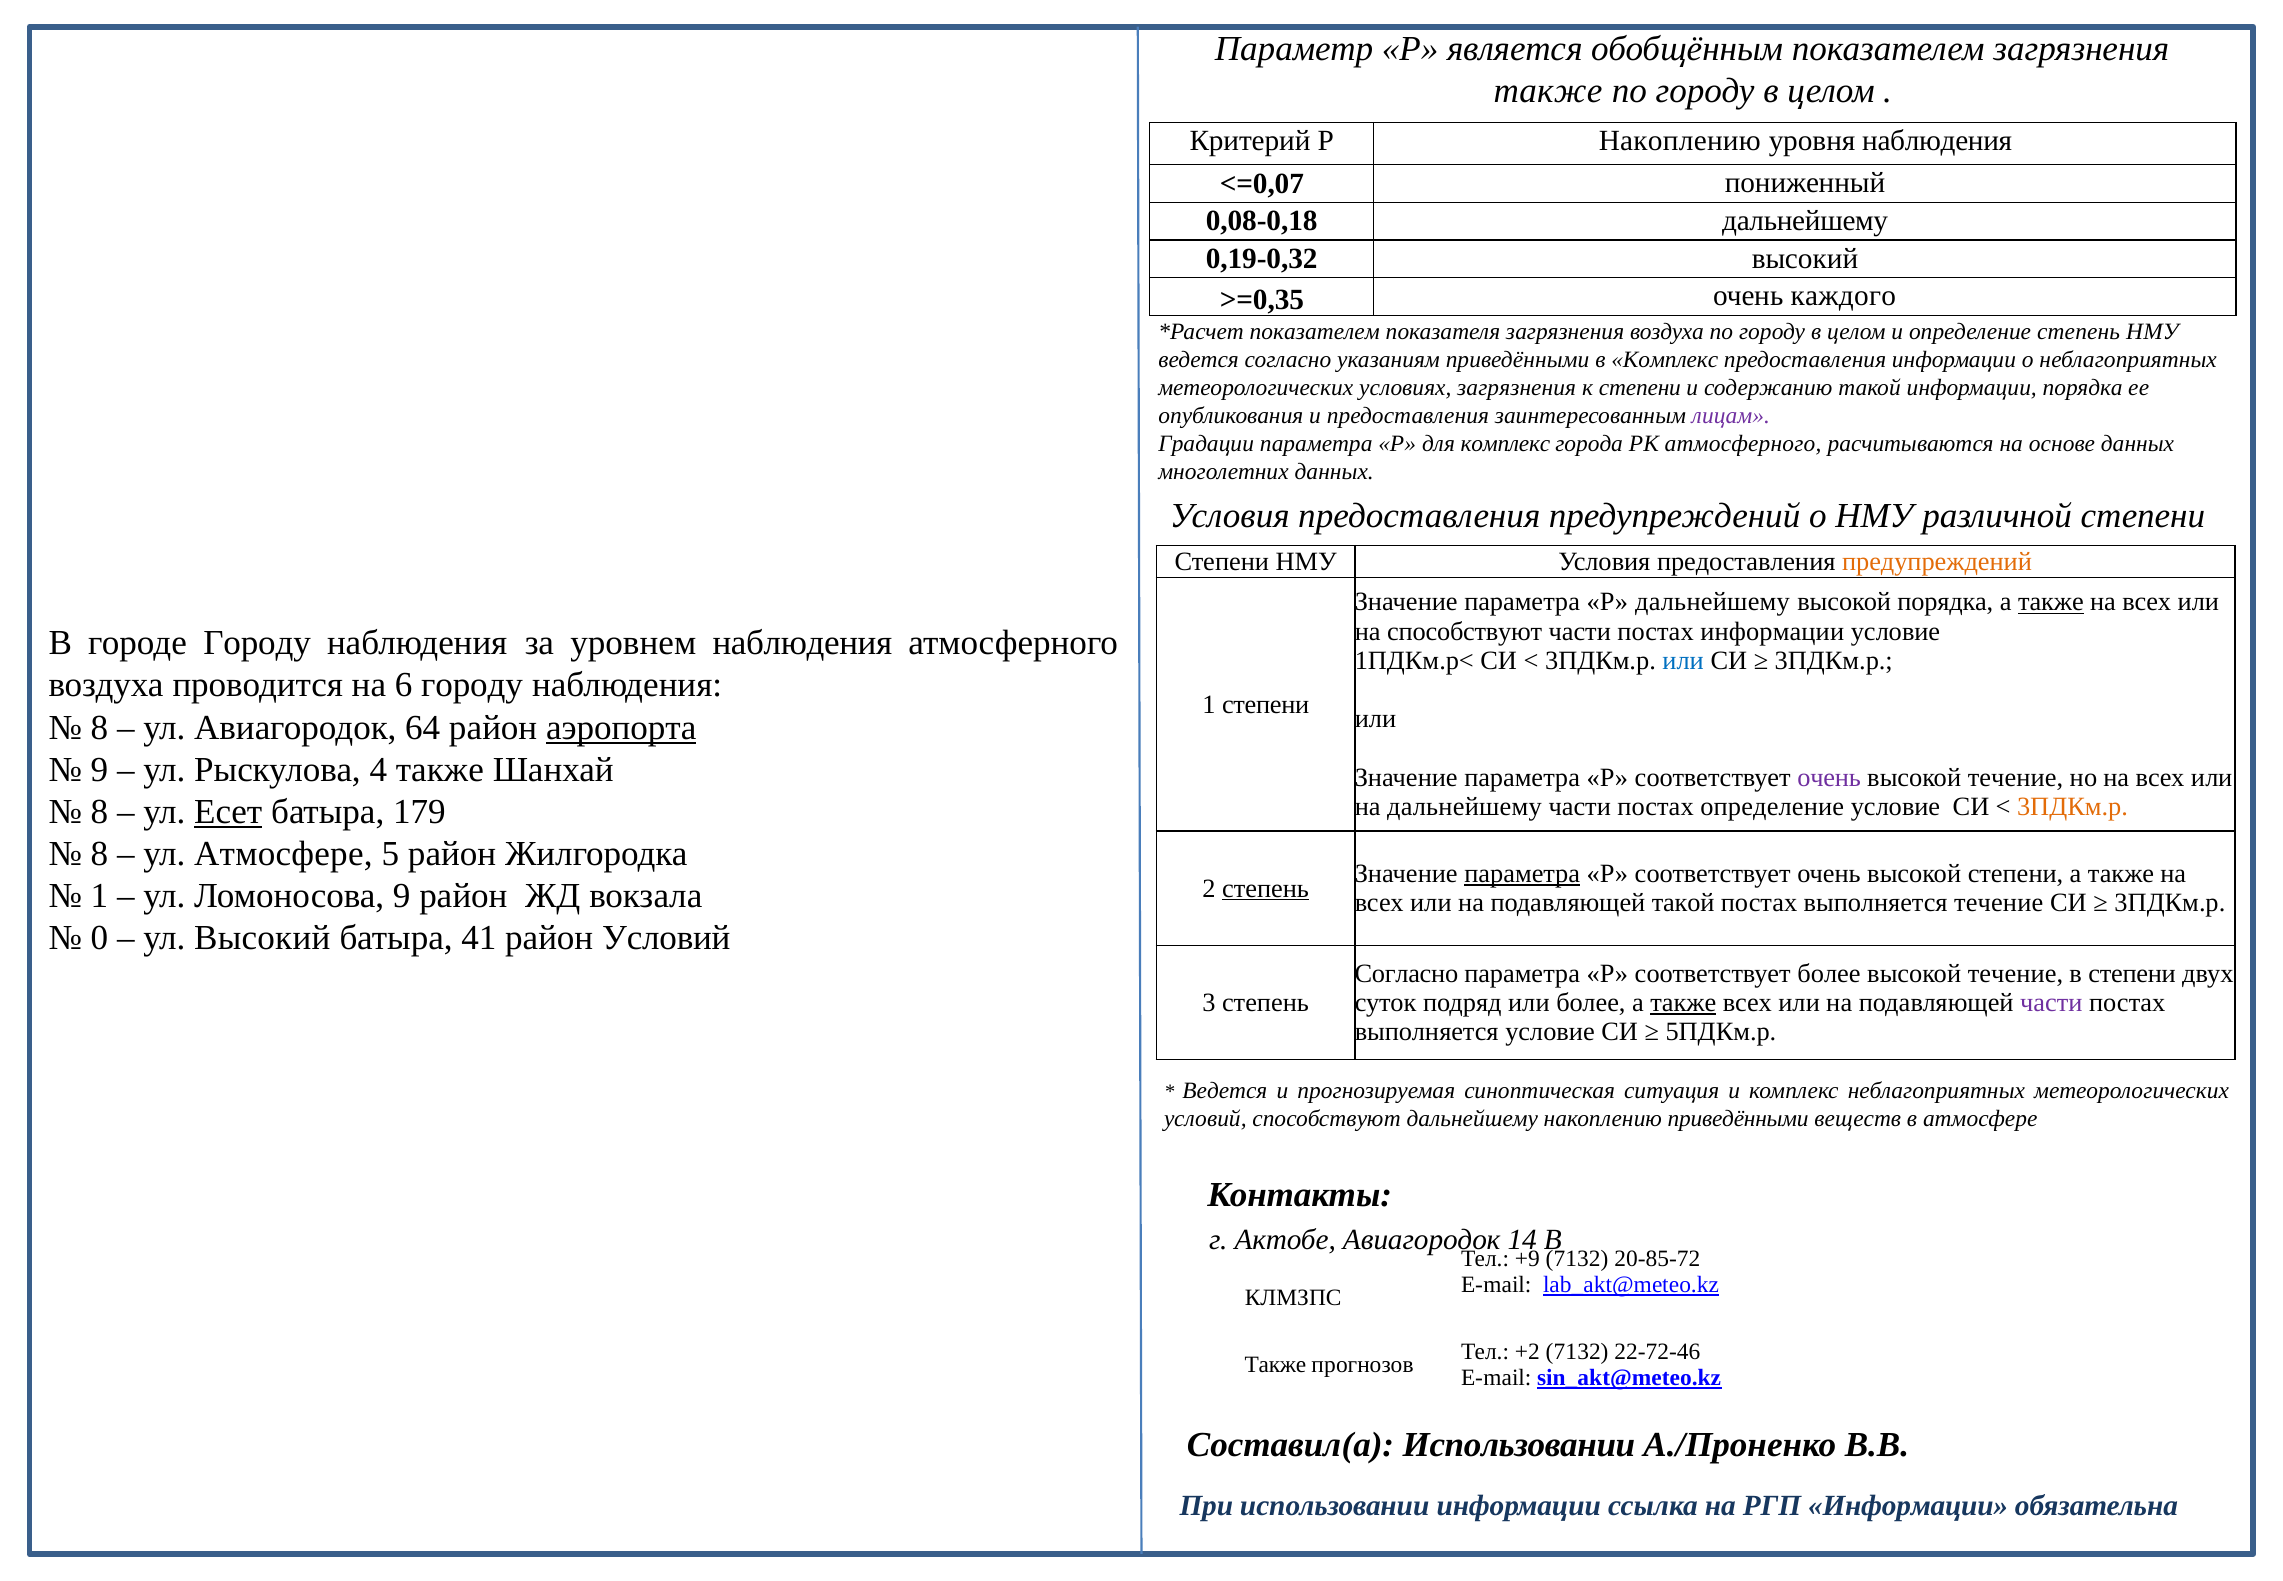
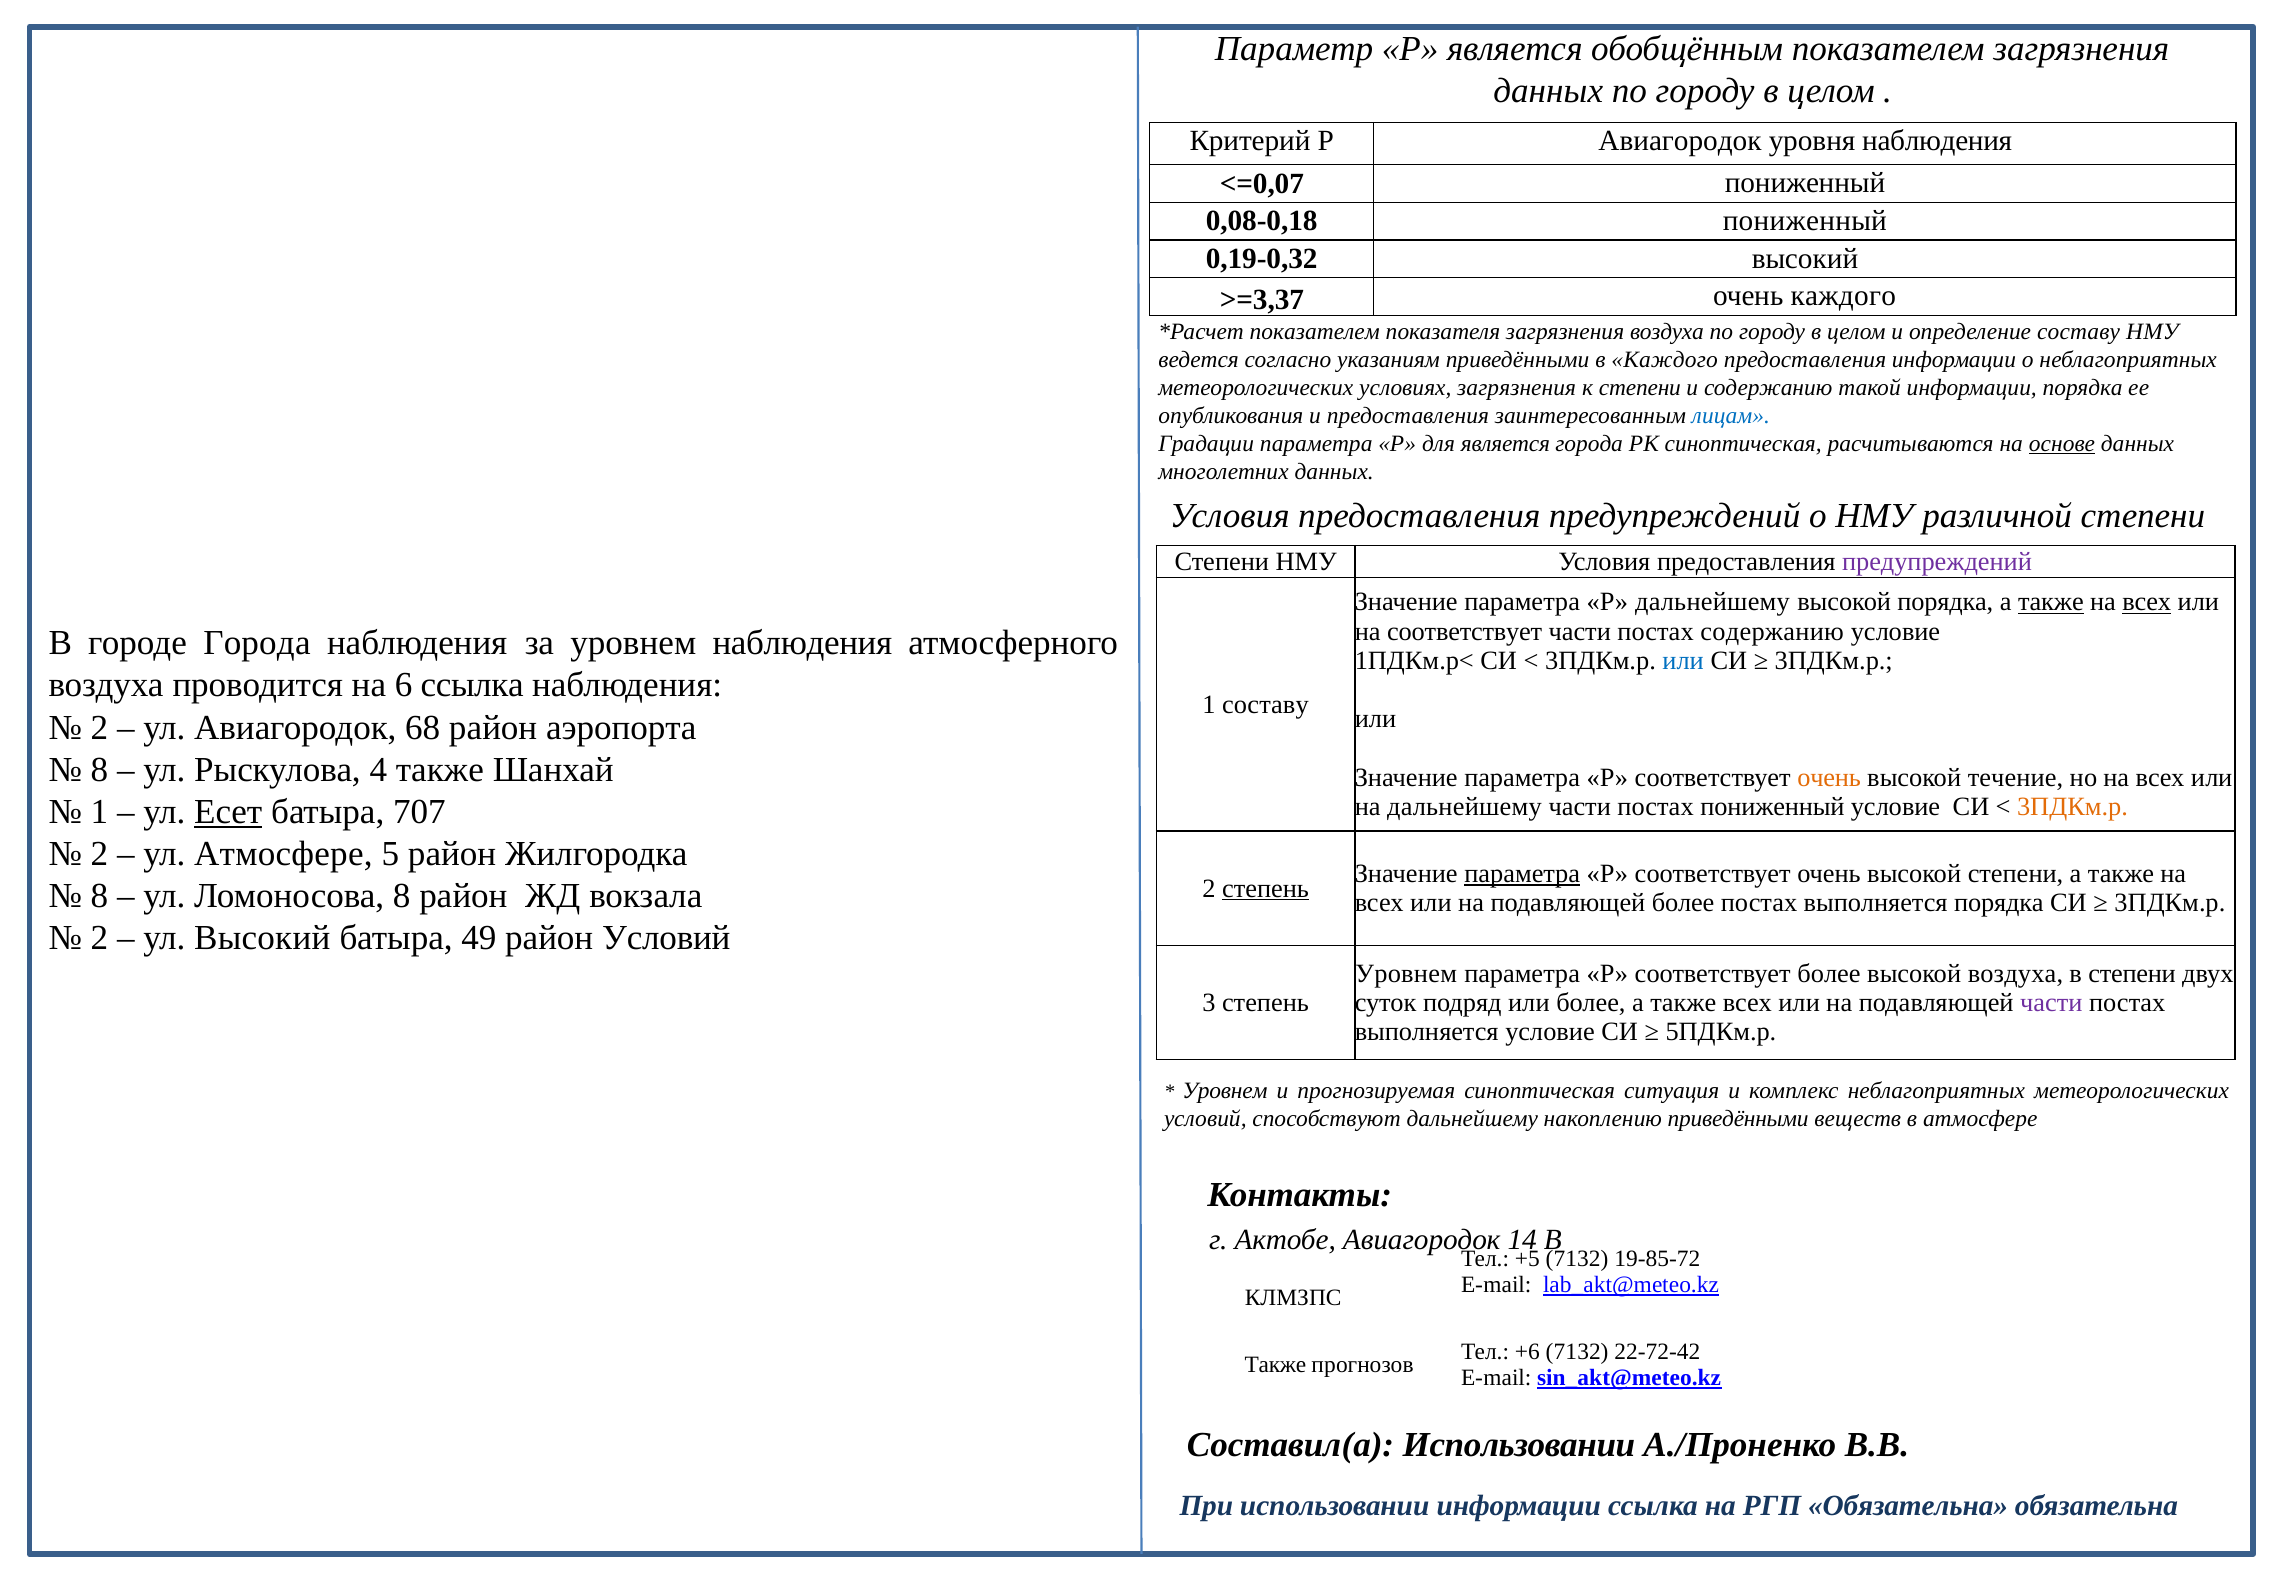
также at (1548, 91): также -> данных
Р Накоплению: Накоплению -> Авиагородок
0,08-0,18 дальнейшему: дальнейшему -> пониженный
>=0,35: >=0,35 -> >=3,37
определение степень: степень -> составу
в Комплекс: Комплекс -> Каждого
лицам colour: purple -> blue
для комплекс: комплекс -> является
РК атмосферного: атмосферного -> синоптическая
основе underline: none -> present
предупреждений at (1937, 561) colour: orange -> purple
всех at (2147, 602) underline: none -> present
на способствуют: способствуют -> соответствует
постах информации: информации -> содержанию
городе Городу: Городу -> Города
6 городу: городу -> ссылка
1 степени: степени -> составу
8 at (99, 727): 8 -> 2
64: 64 -> 68
аэропорта underline: present -> none
9 at (99, 769): 9 -> 8
очень at (1829, 777) colour: purple -> orange
постах определение: определение -> пониженный
8 at (99, 812): 8 -> 1
179: 179 -> 707
8 at (99, 854): 8 -> 2
1 at (99, 896): 1 -> 8
Ломоносова 9: 9 -> 8
подавляющей такой: такой -> более
выполняется течение: течение -> порядка
0 at (99, 938): 0 -> 2
41: 41 -> 49
Согласно at (1406, 973): Согласно -> Уровнем
течение at (2015, 973): течение -> воздуха
также at (1683, 1002) underline: present -> none
Ведется at (1225, 1091): Ведется -> Уровнем
+9: +9 -> +5
20-85-72: 20-85-72 -> 19-85-72
+2: +2 -> +6
22-72-46: 22-72-46 -> 22-72-42
РГП Информации: Информации -> Обязательна
